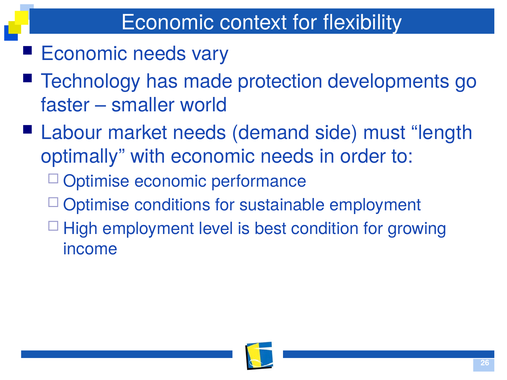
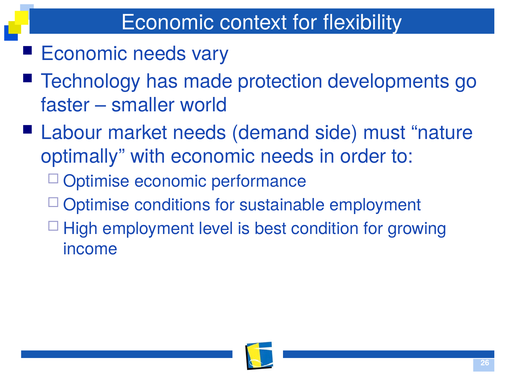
length: length -> nature
